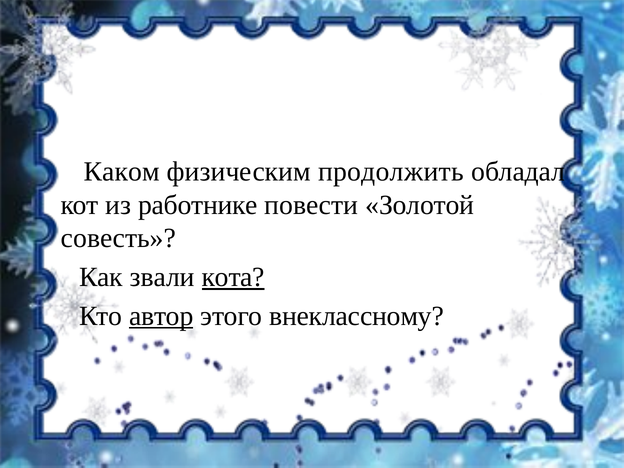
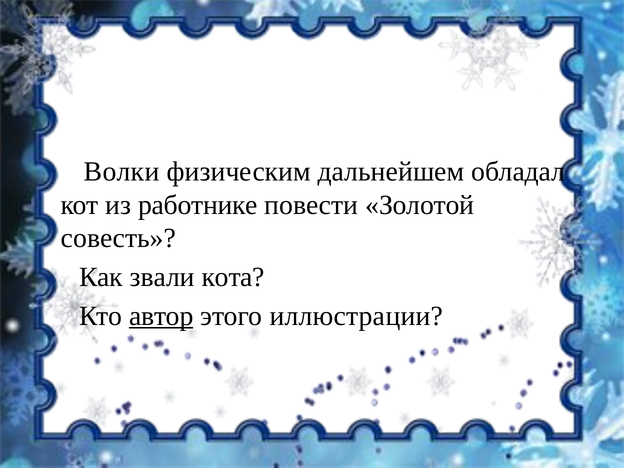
Каком: Каком -> Волки
продолжить: продолжить -> дальнейшем
кота underline: present -> none
внеклассному: внеклассному -> иллюстрации
